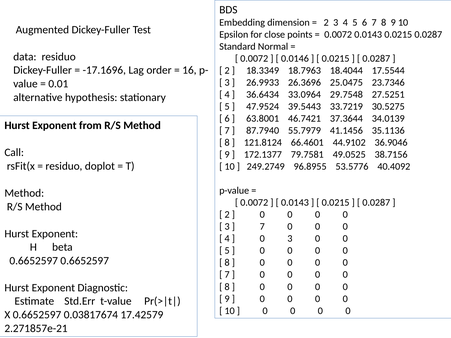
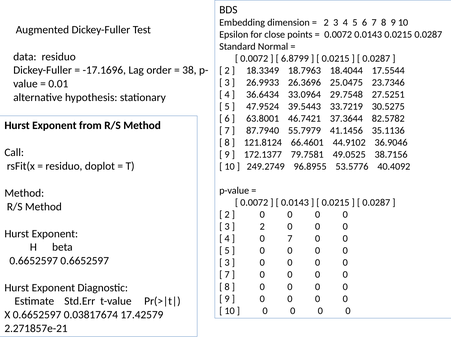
0.0146: 0.0146 -> 6.8799
16: 16 -> 38
34.0139: 34.0139 -> 82.5782
7 at (262, 227): 7 -> 2
0 3: 3 -> 7
8 at (227, 263): 8 -> 3
